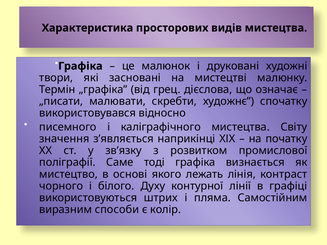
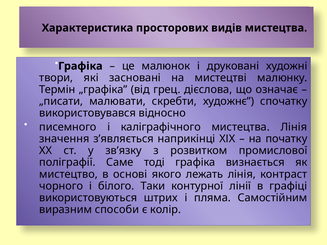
мистецтва Світу: Світу -> Лінія
Духу: Духу -> Таки
